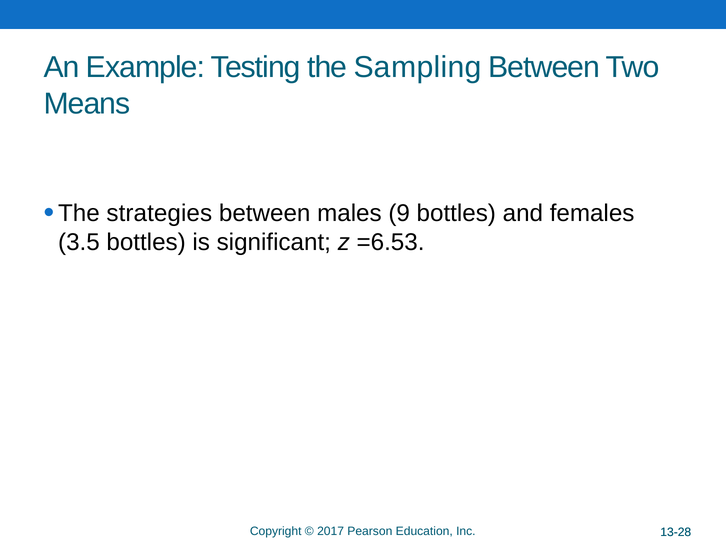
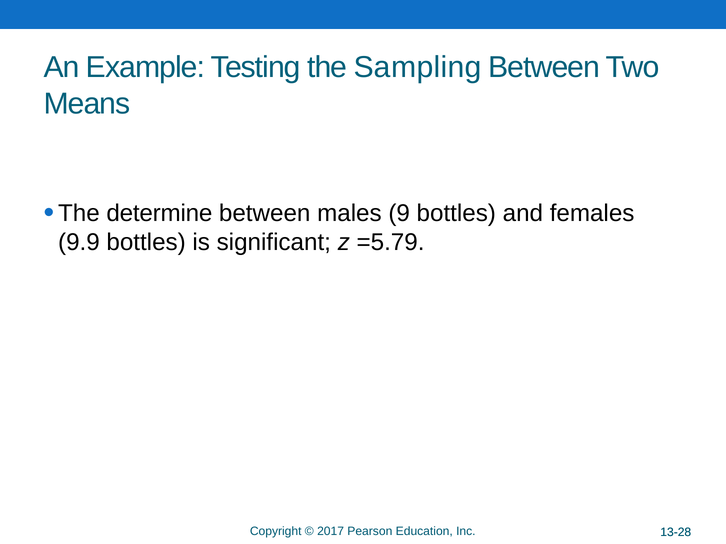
strategies: strategies -> determine
3.5: 3.5 -> 9.9
=6.53: =6.53 -> =5.79
